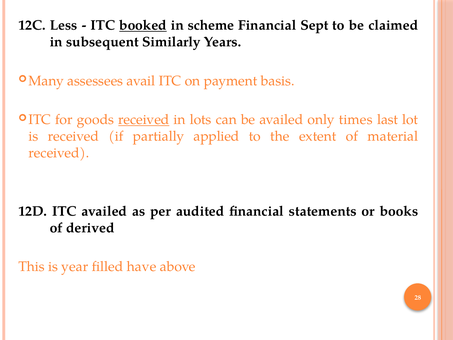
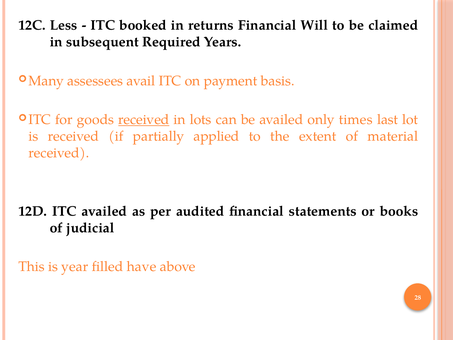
booked underline: present -> none
scheme: scheme -> returns
Sept: Sept -> Will
Similarly: Similarly -> Required
derived: derived -> judicial
